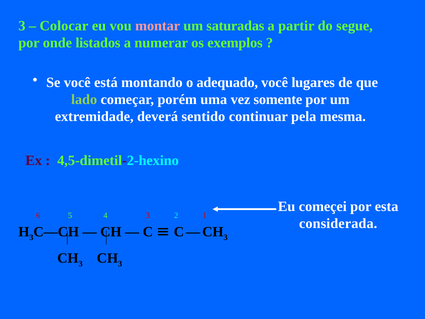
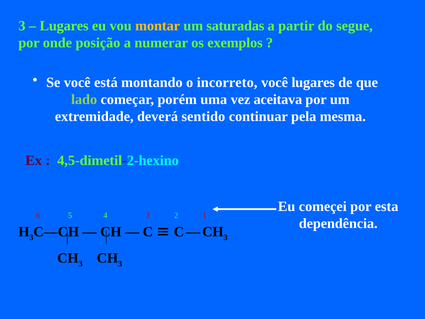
Colocar at (64, 26): Colocar -> Lugares
montar colour: pink -> yellow
listados: listados -> posição
adequado: adequado -> incorreto
somente: somente -> aceitava
considerada: considerada -> dependência
